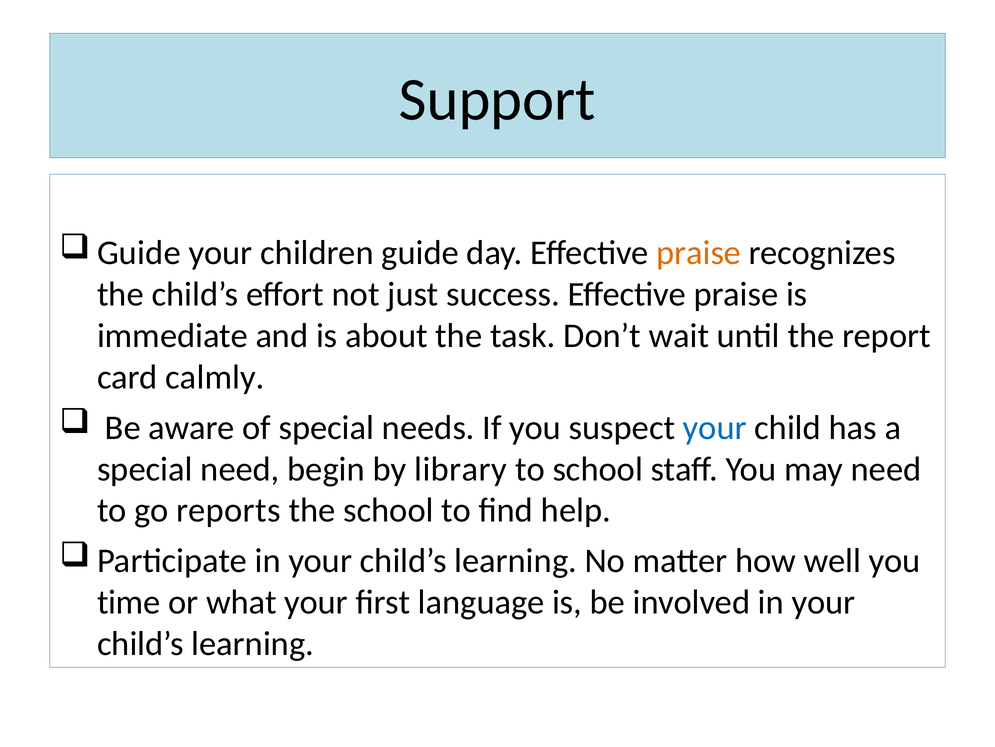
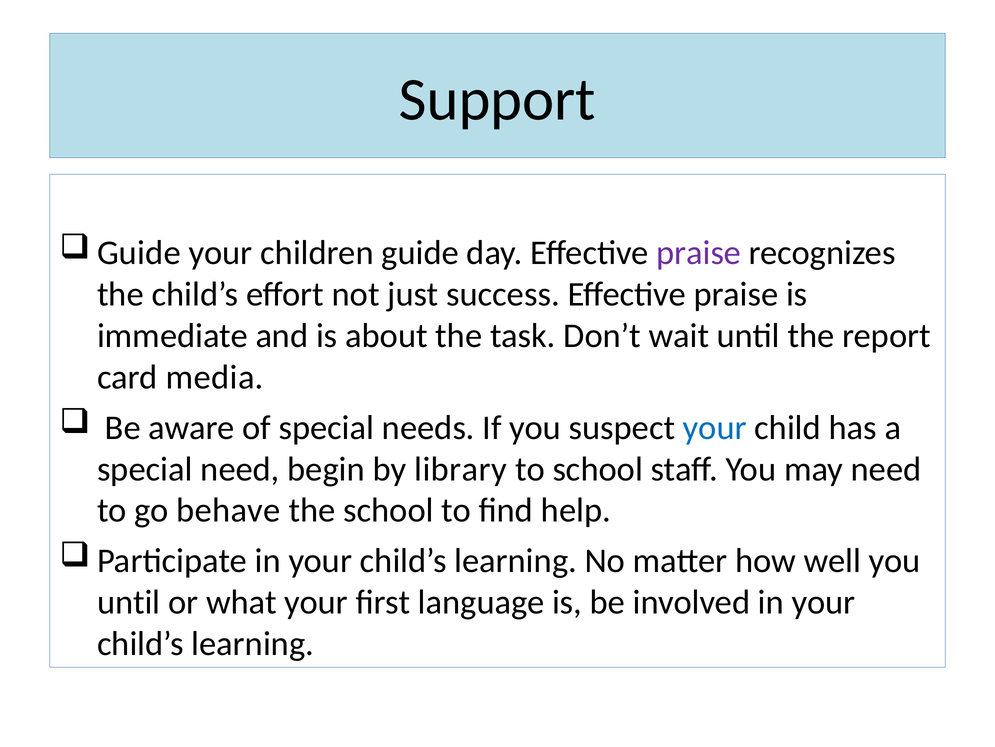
praise at (699, 253) colour: orange -> purple
calmly: calmly -> media
reports: reports -> behave
time at (129, 602): time -> until
